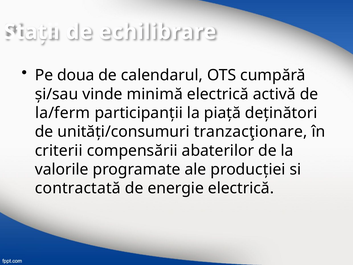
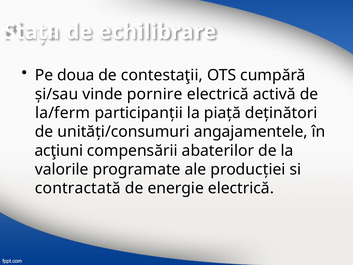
calendarul: calendarul -> contestaţii
minimă: minimă -> pornire
tranzacţionare: tranzacţionare -> angajamentele
criterii: criterii -> acţiuni
